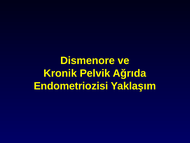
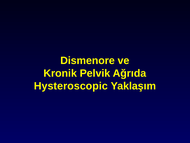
Endometriozisi: Endometriozisi -> Hysteroscopic
